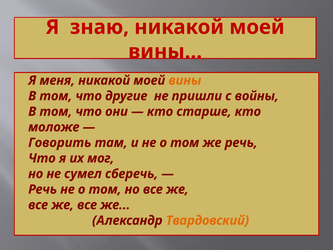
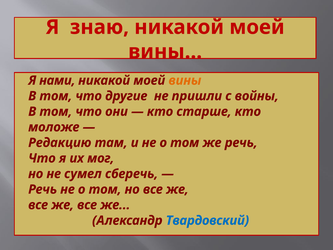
меня: меня -> нами
Говорить: Говорить -> Редакцию
Твардовский colour: orange -> blue
